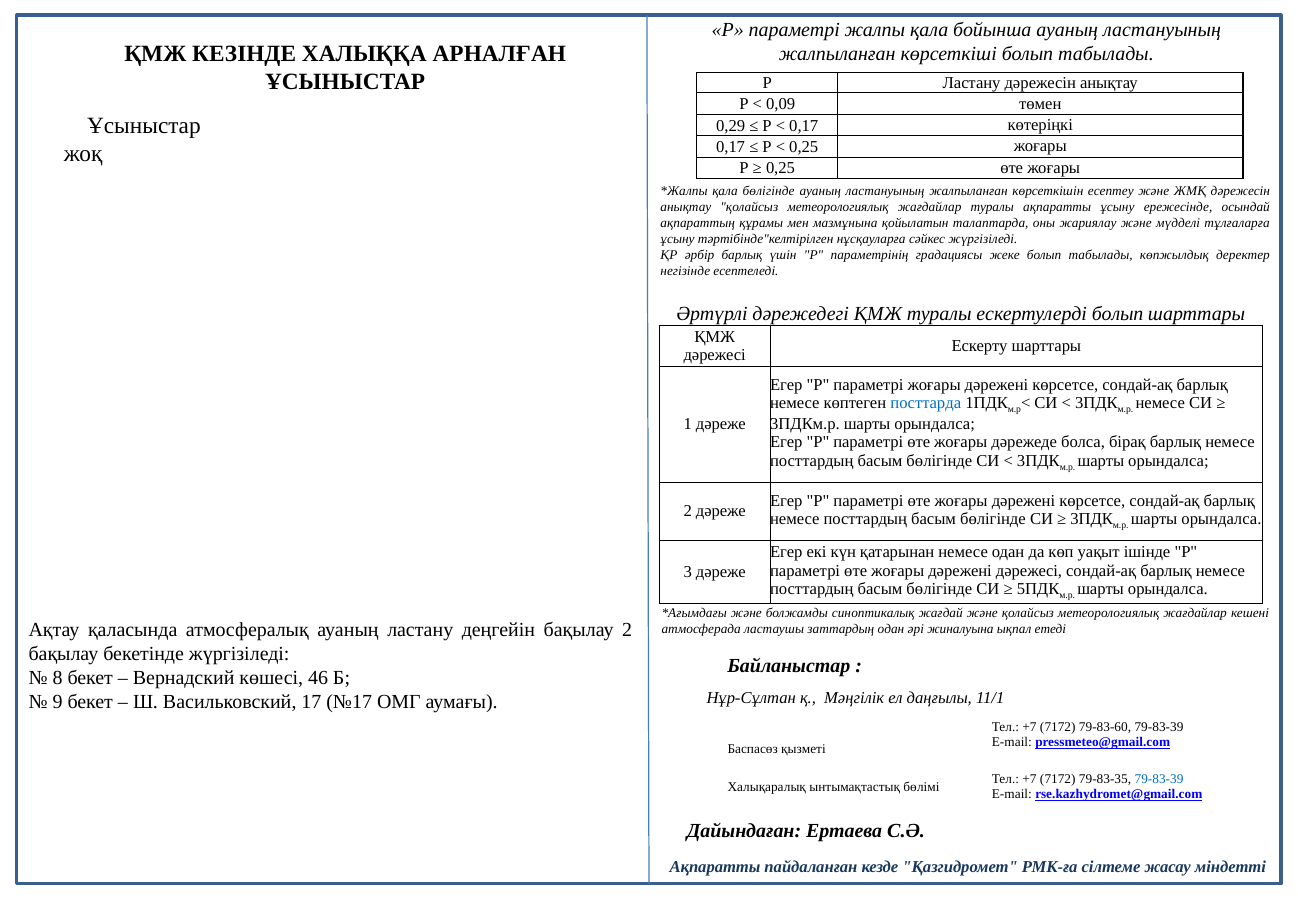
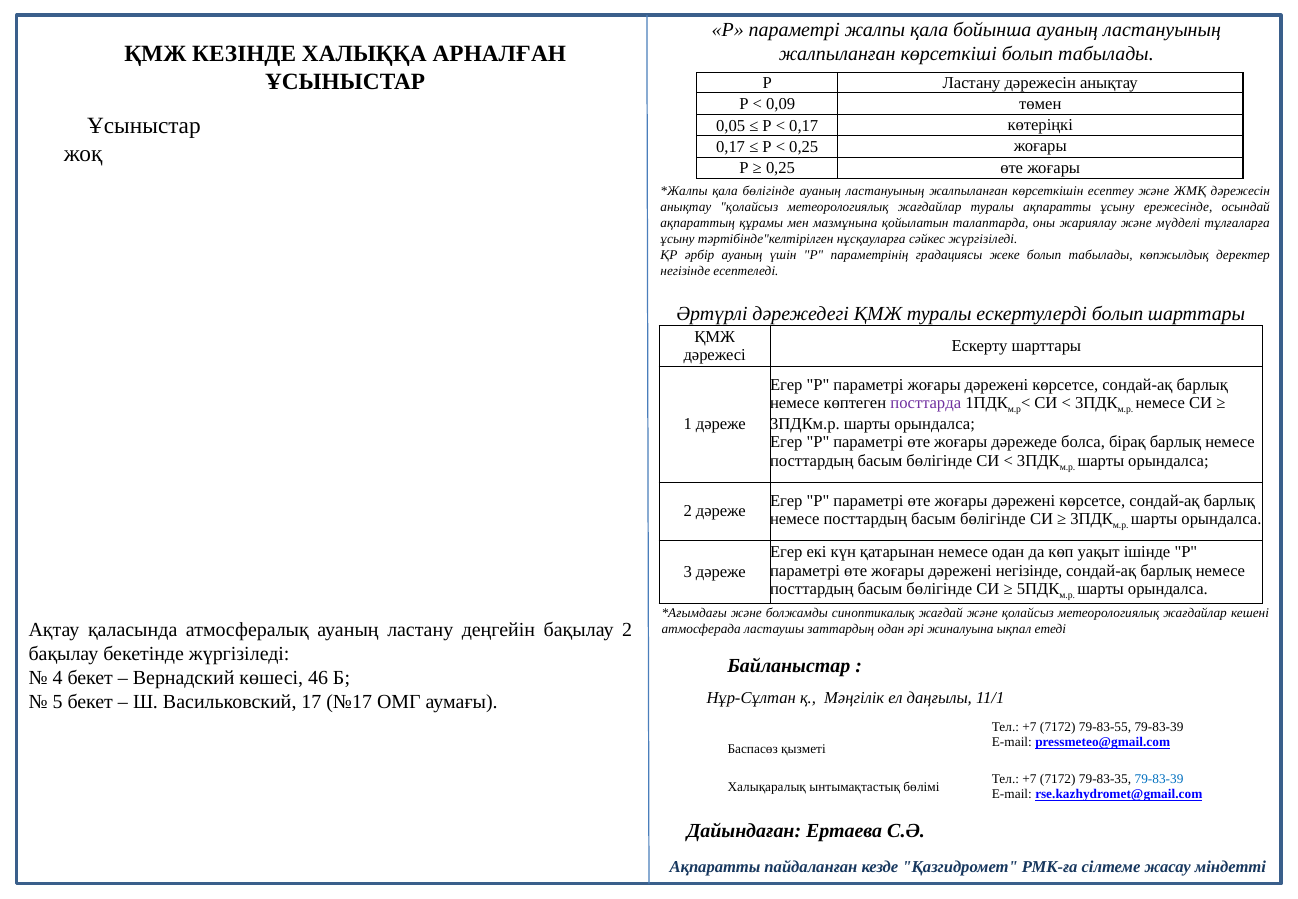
0,29: 0,29 -> 0,05
әрбір барлық: барлық -> ауаның
посттарда colour: blue -> purple
дәрежені дәрежесі: дәрежесі -> негізінде
8: 8 -> 4
9: 9 -> 5
79-83-60: 79-83-60 -> 79-83-55
